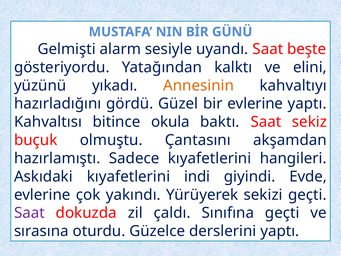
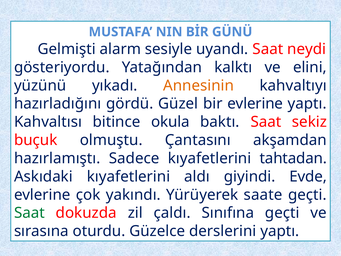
beşte: beşte -> neydi
hangileri: hangileri -> tahtadan
indi: indi -> aldı
sekizi: sekizi -> saate
Saat at (29, 213) colour: purple -> green
